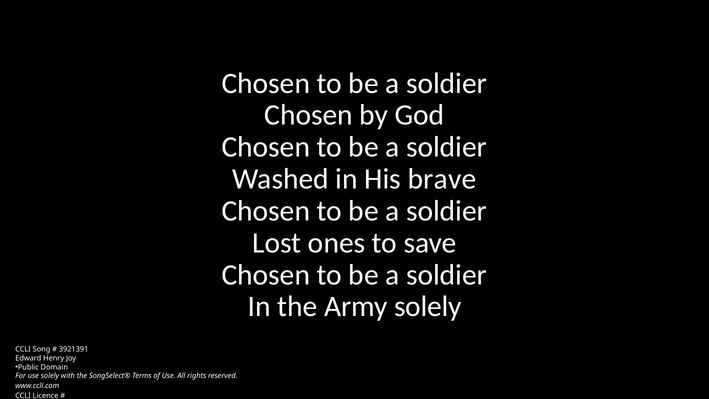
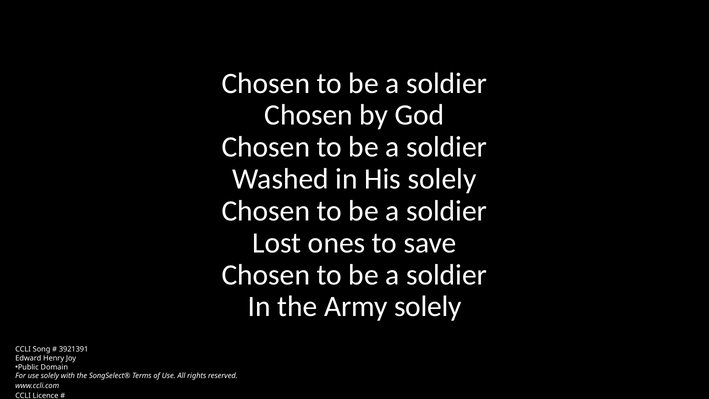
His brave: brave -> solely
